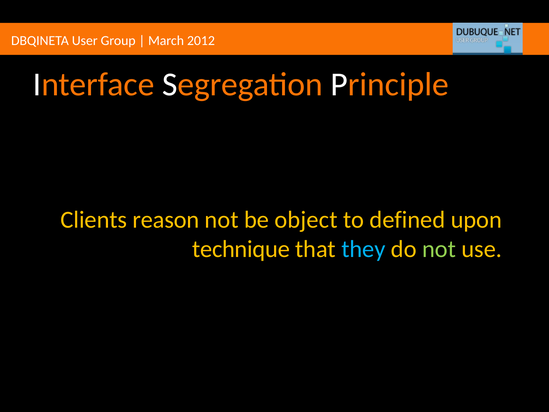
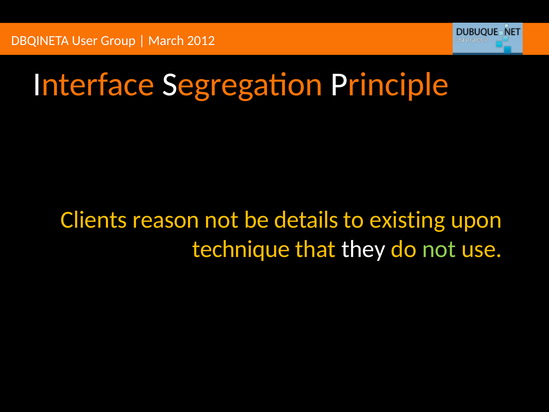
object: object -> details
defined: defined -> existing
they colour: light blue -> white
